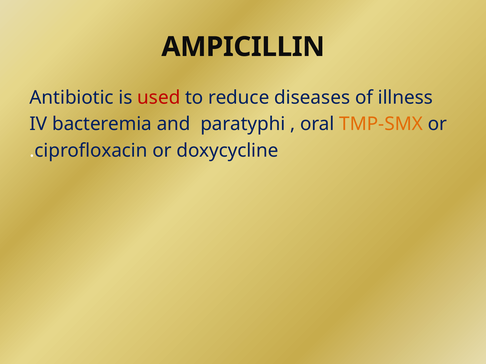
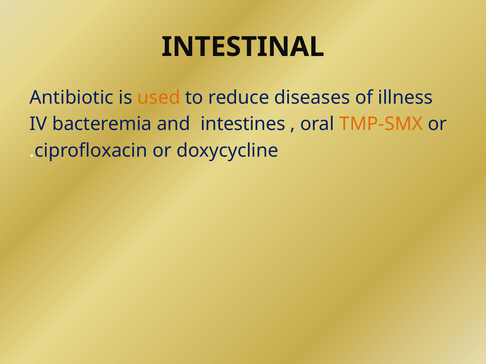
AMPICILLIN: AMPICILLIN -> INTESTINAL
used colour: red -> orange
paratyphi: paratyphi -> intestines
